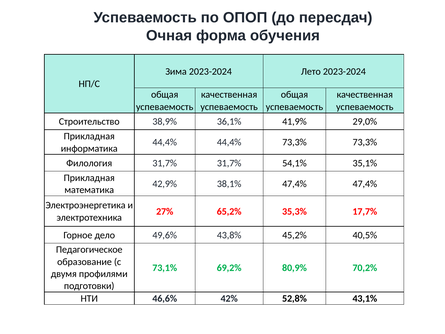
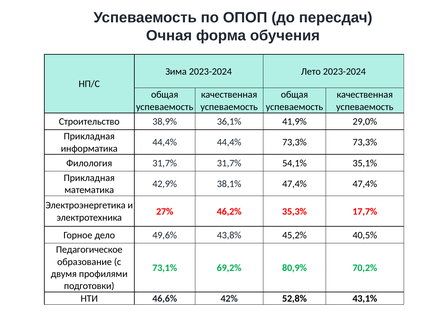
65,2%: 65,2% -> 46,2%
